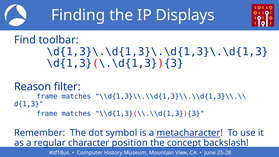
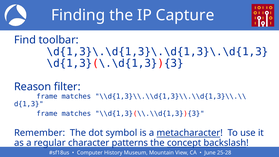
Displays: Displays -> Capture
position: position -> patterns
